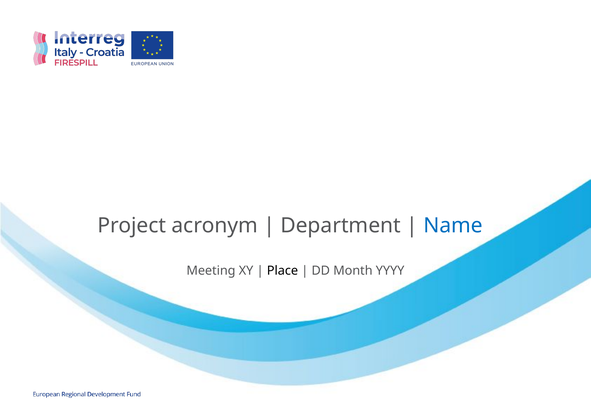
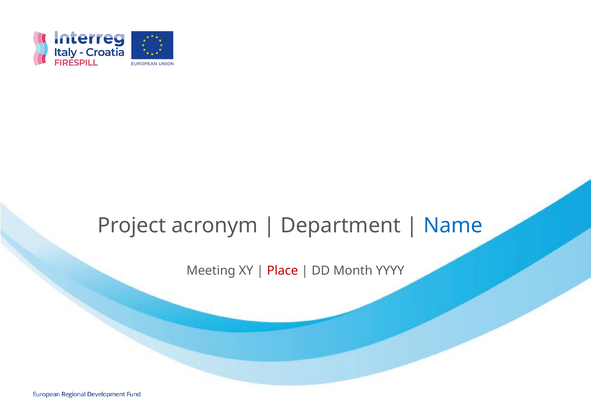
Place colour: black -> red
